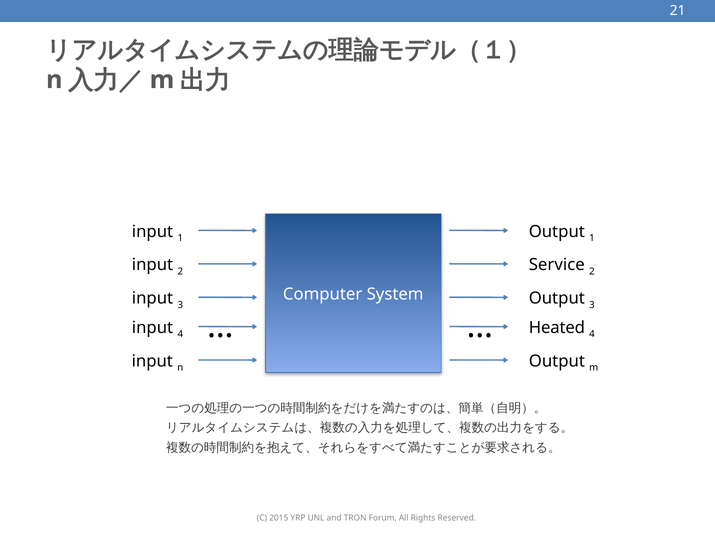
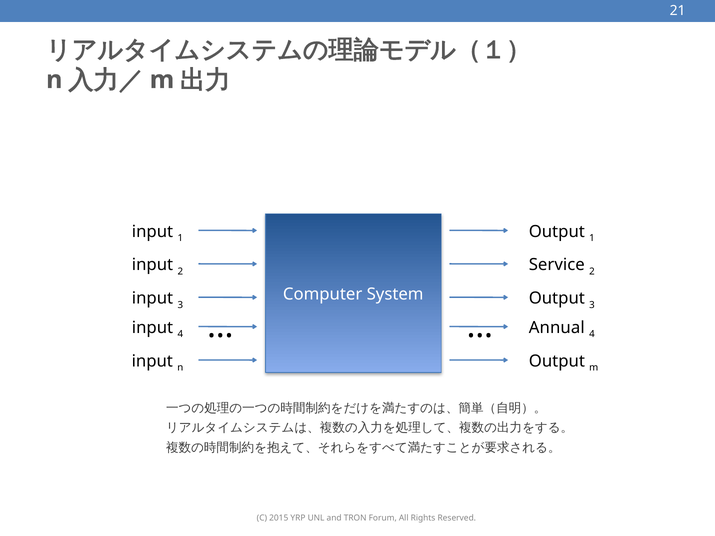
Heated: Heated -> Annual
